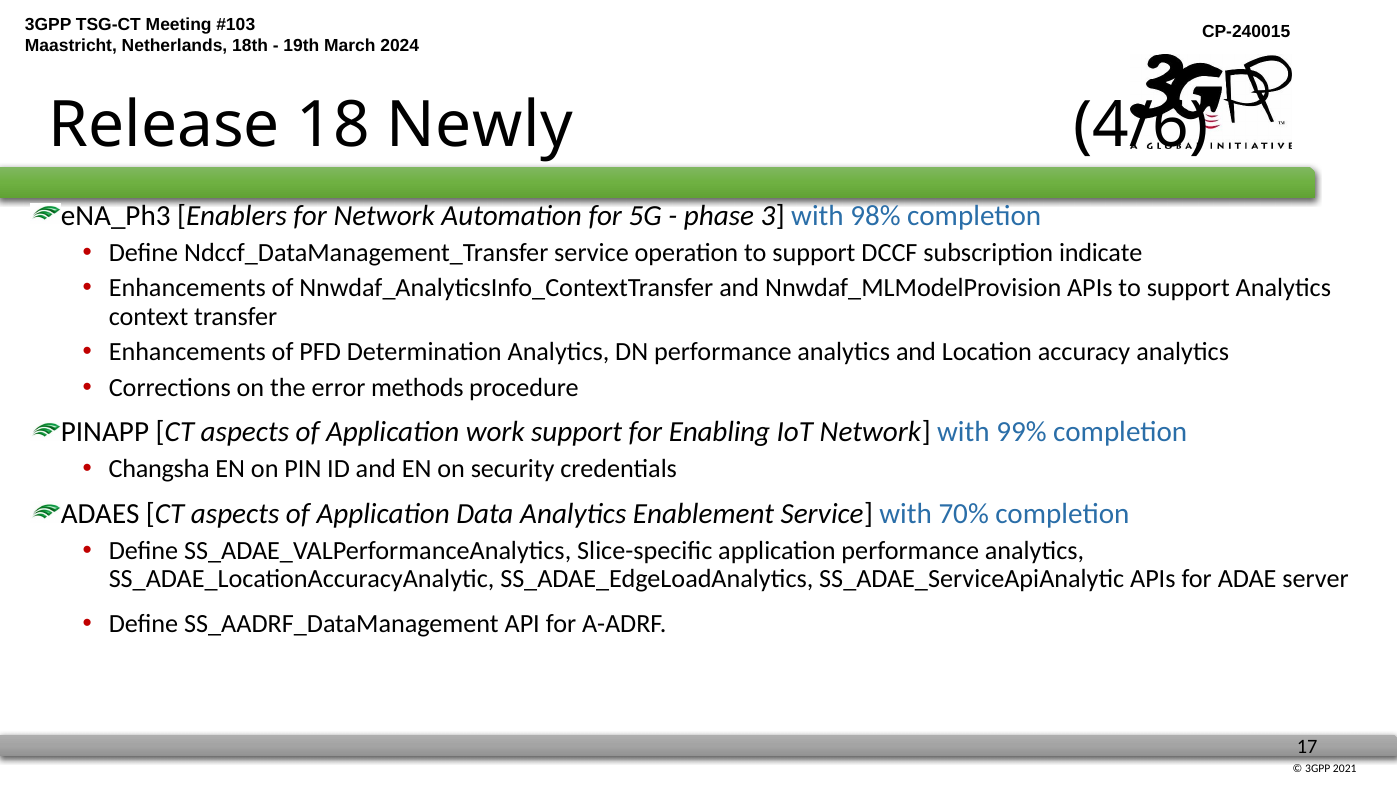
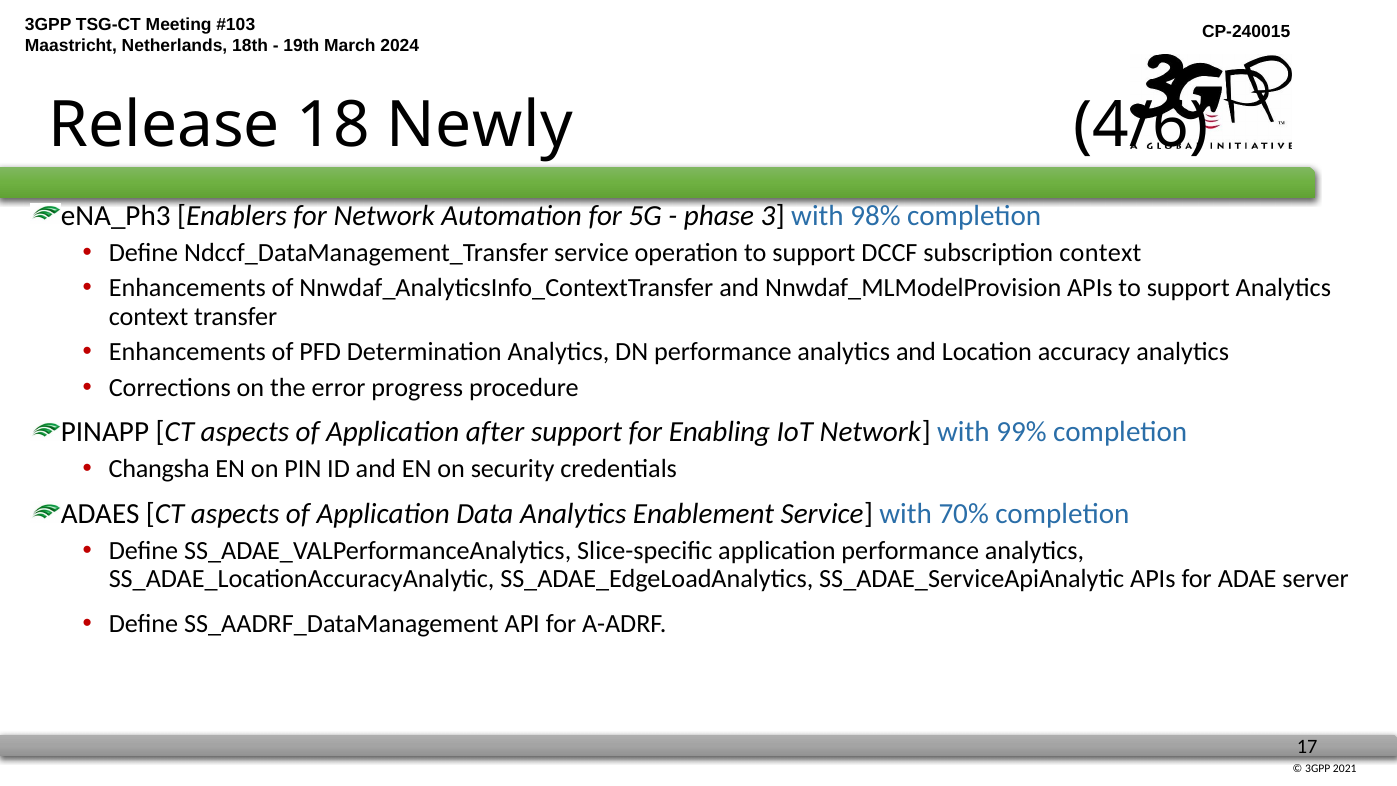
subscription indicate: indicate -> context
methods: methods -> progress
work: work -> after
